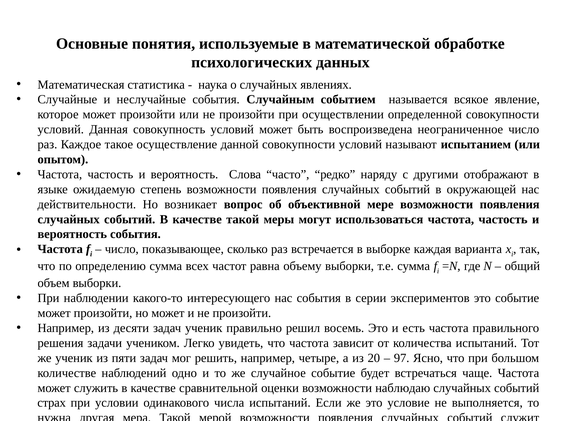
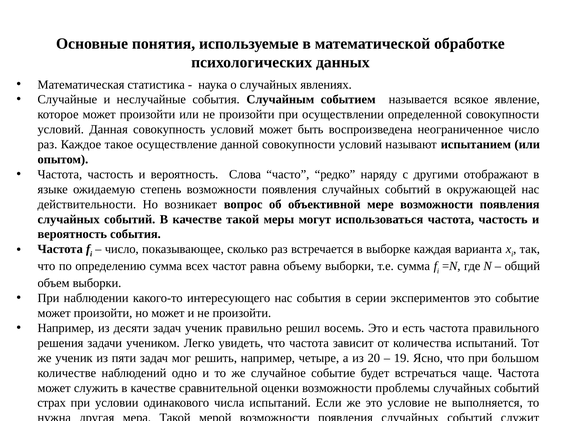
97: 97 -> 19
наблюдаю: наблюдаю -> проблемы
